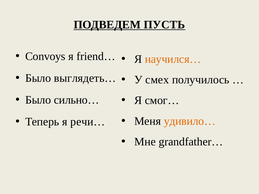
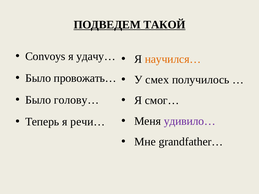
ПУСТЬ: ПУСТЬ -> ТАКОЙ
friend…: friend… -> удачу…
выглядеть…: выглядеть… -> провожать…
сильно…: сильно… -> голову…
удивило… colour: orange -> purple
